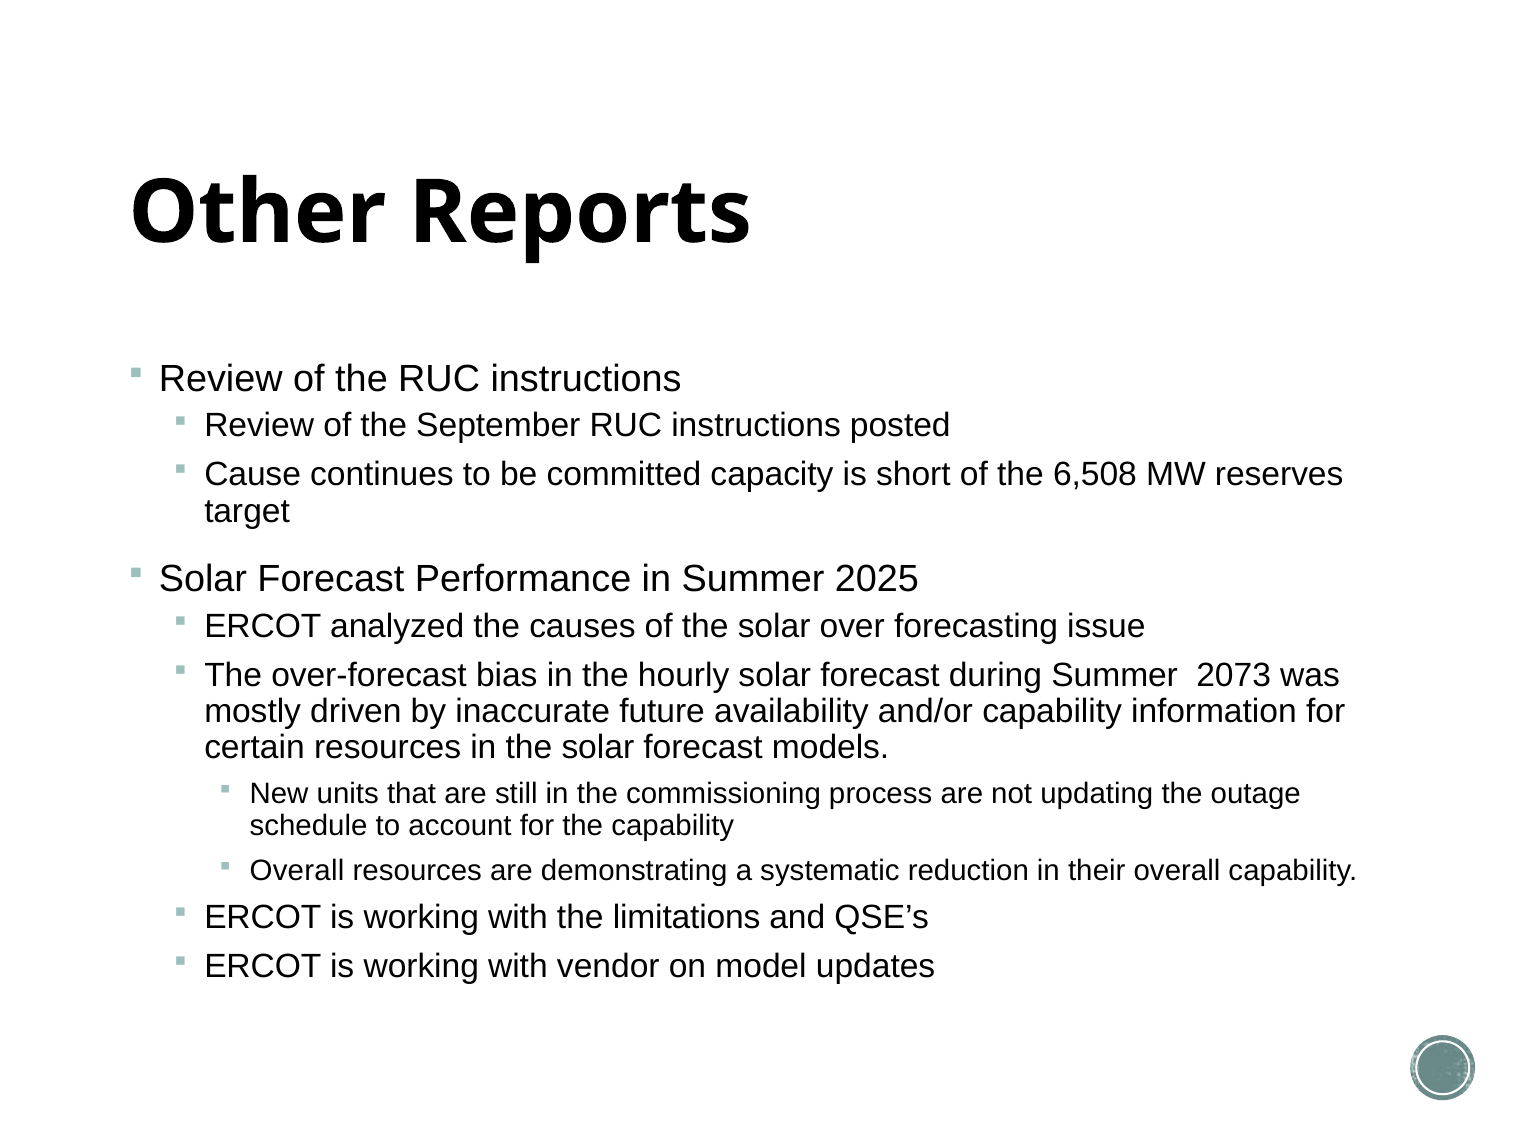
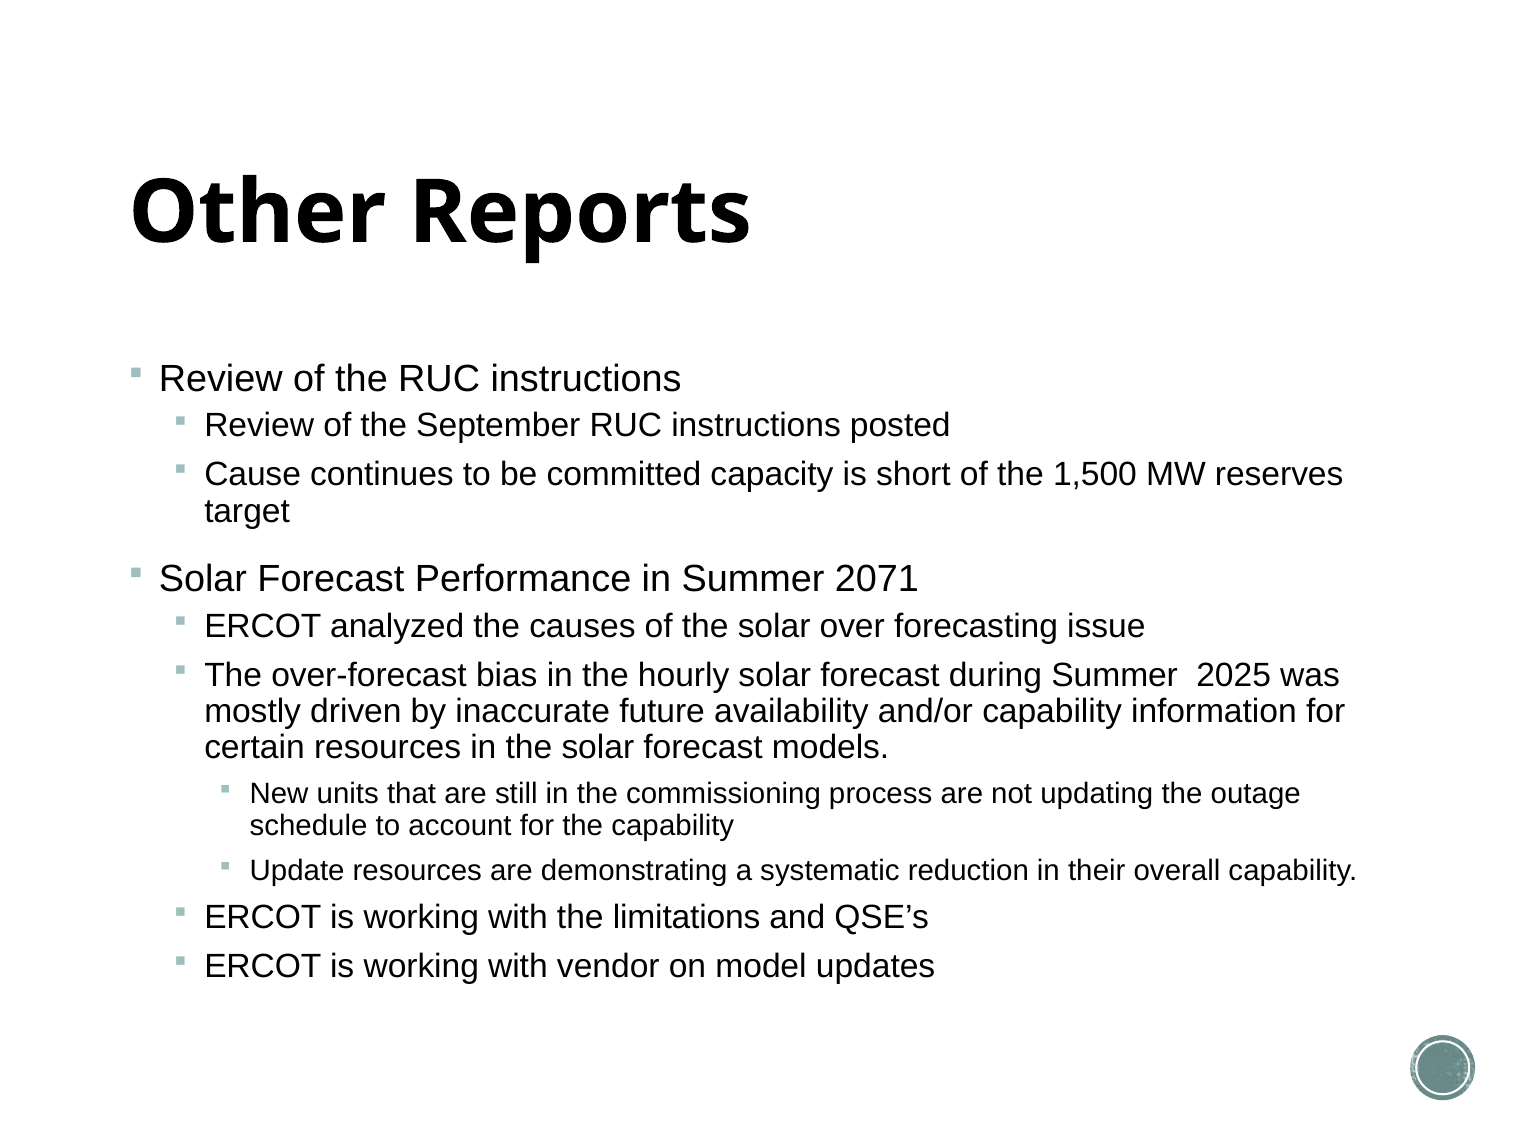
6,508: 6,508 -> 1,500
2025: 2025 -> 2071
2073: 2073 -> 2025
Overall at (297, 870): Overall -> Update
